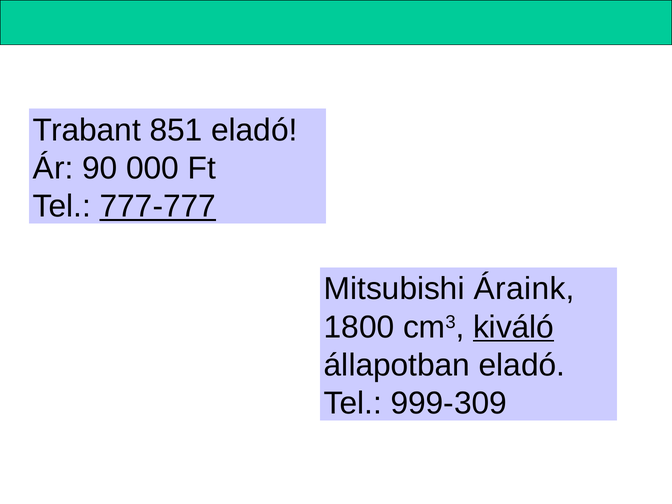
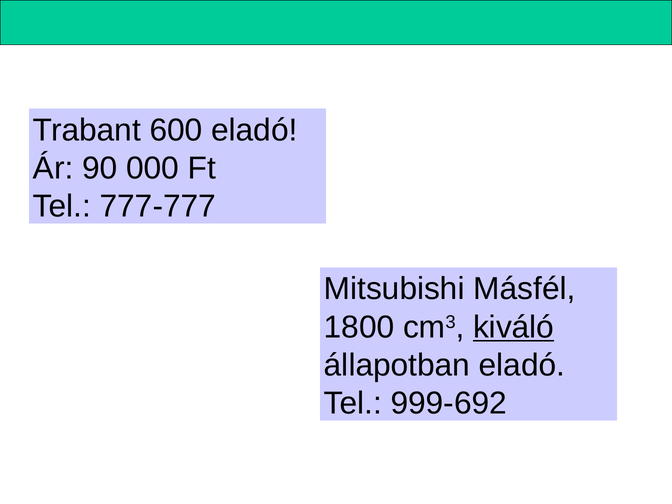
851: 851 -> 600
777-777 underline: present -> none
Áraink: Áraink -> Másfél
999-309: 999-309 -> 999-692
